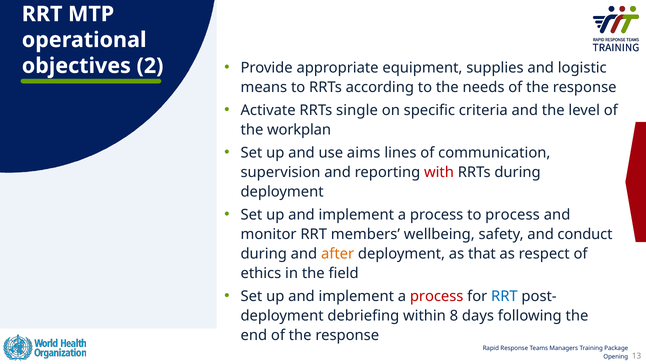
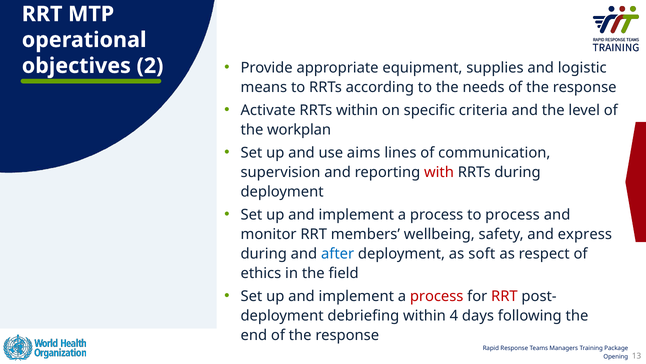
RRTs single: single -> within
conduct: conduct -> express
after colour: orange -> blue
that: that -> soft
RRT at (504, 296) colour: blue -> red
8: 8 -> 4
